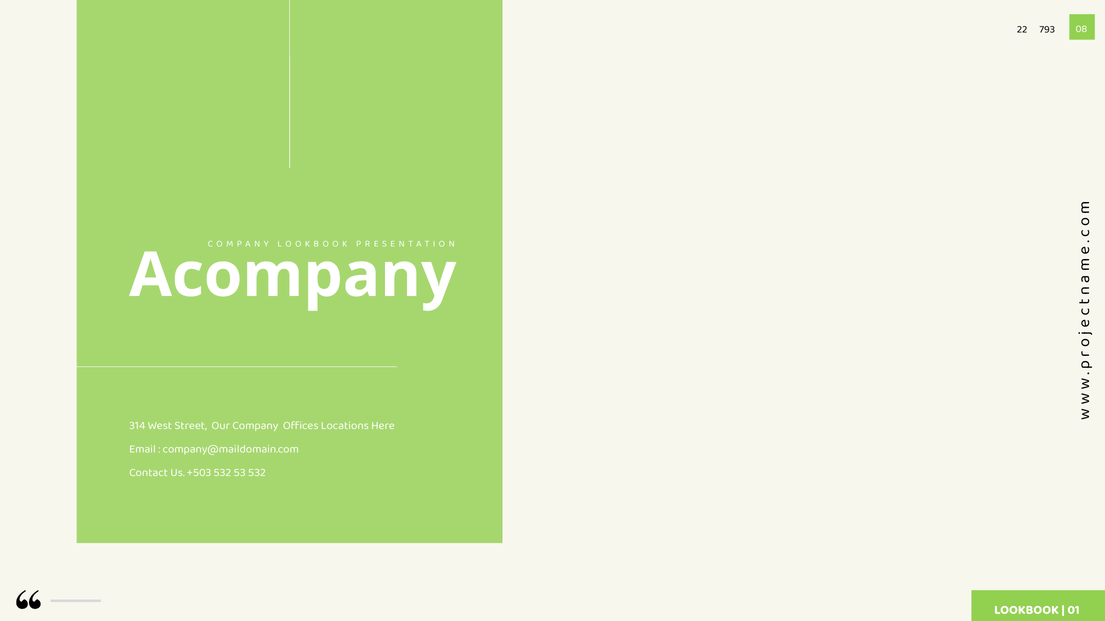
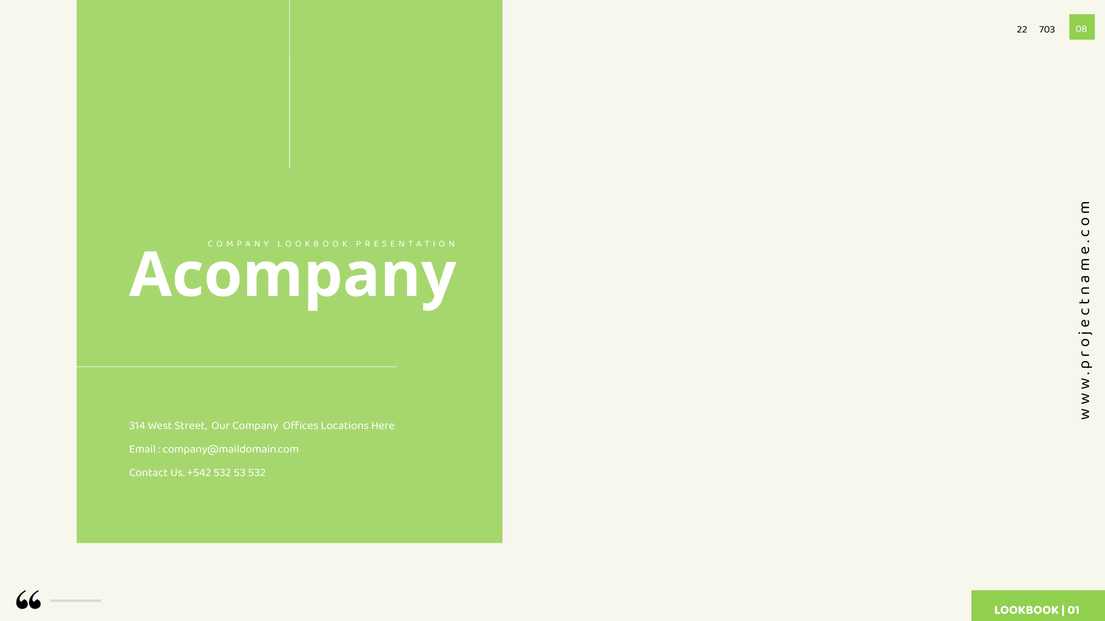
793: 793 -> 703
+503: +503 -> +542
